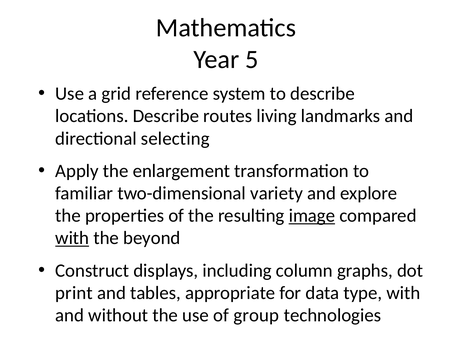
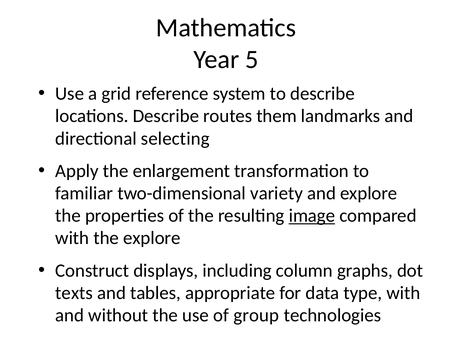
living: living -> them
with at (72, 238) underline: present -> none
the beyond: beyond -> explore
print: print -> texts
